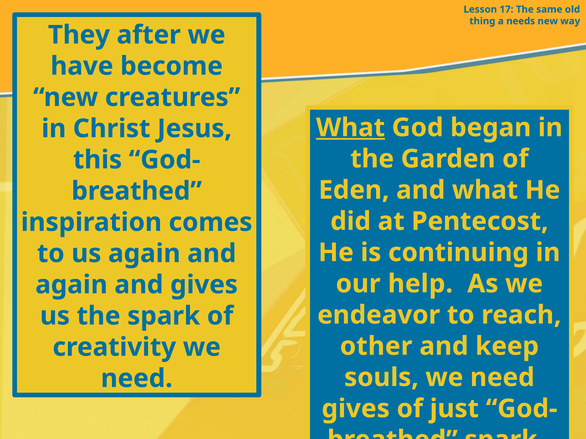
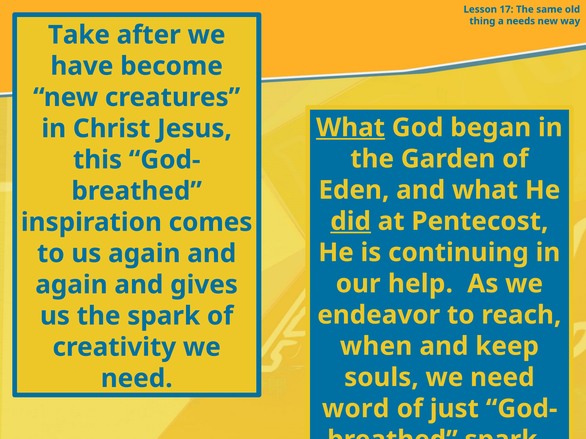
They: They -> Take
did underline: none -> present
other: other -> when
gives at (356, 409): gives -> word
